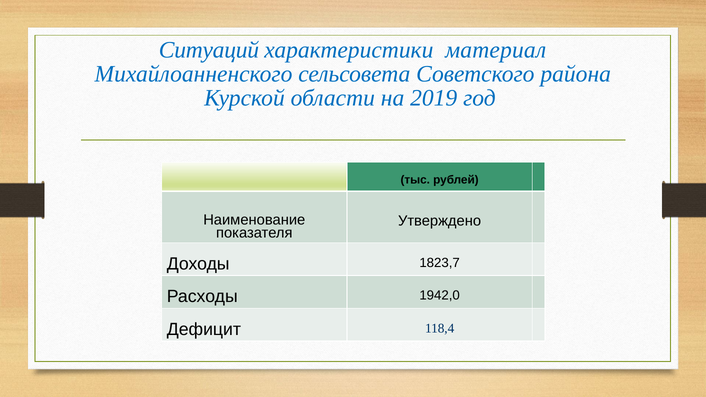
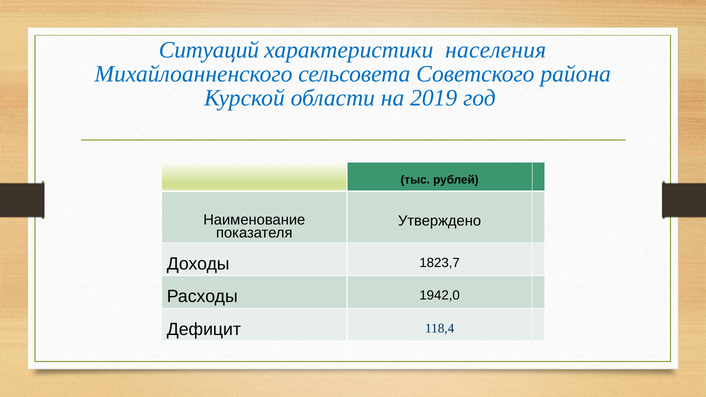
материал: материал -> населения
